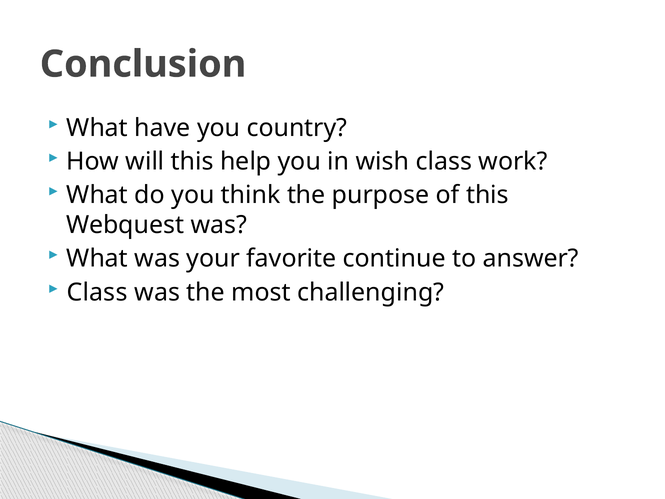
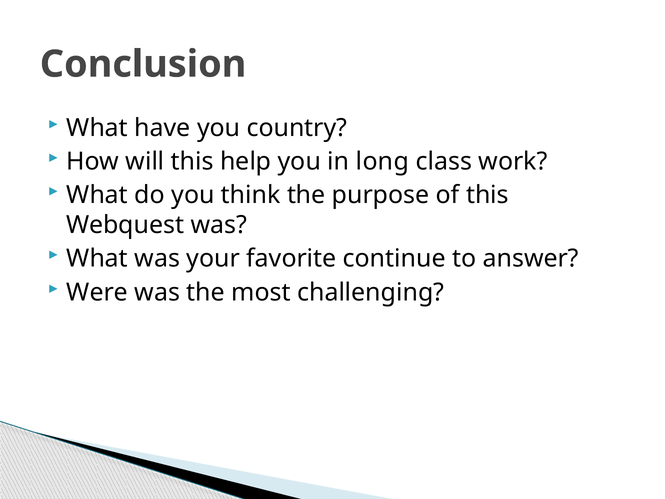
wish: wish -> long
Class at (97, 292): Class -> Were
